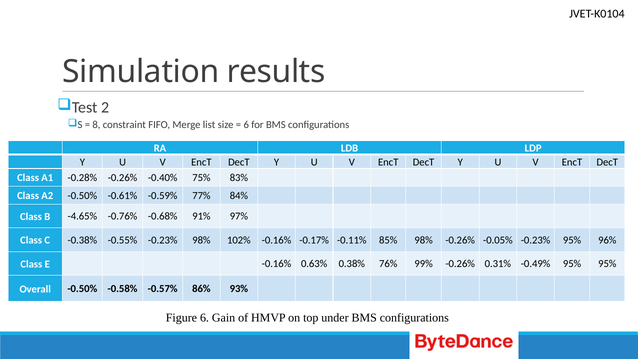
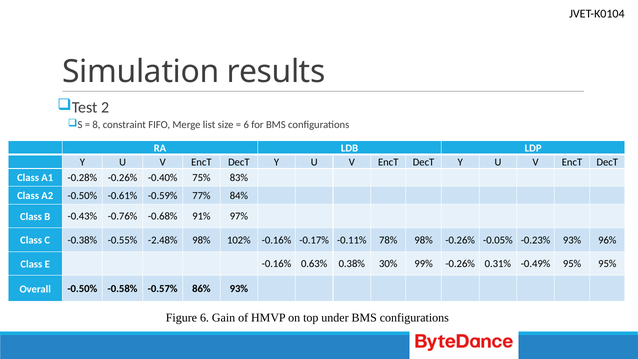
-4.65%: -4.65% -> -0.43%
-0.55% -0.23%: -0.23% -> -2.48%
85%: 85% -> 78%
-0.23% 95%: 95% -> 93%
76%: 76% -> 30%
